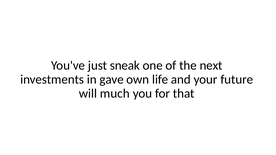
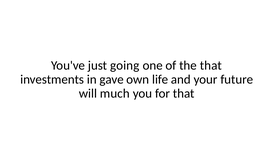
sneak: sneak -> going
the next: next -> that
